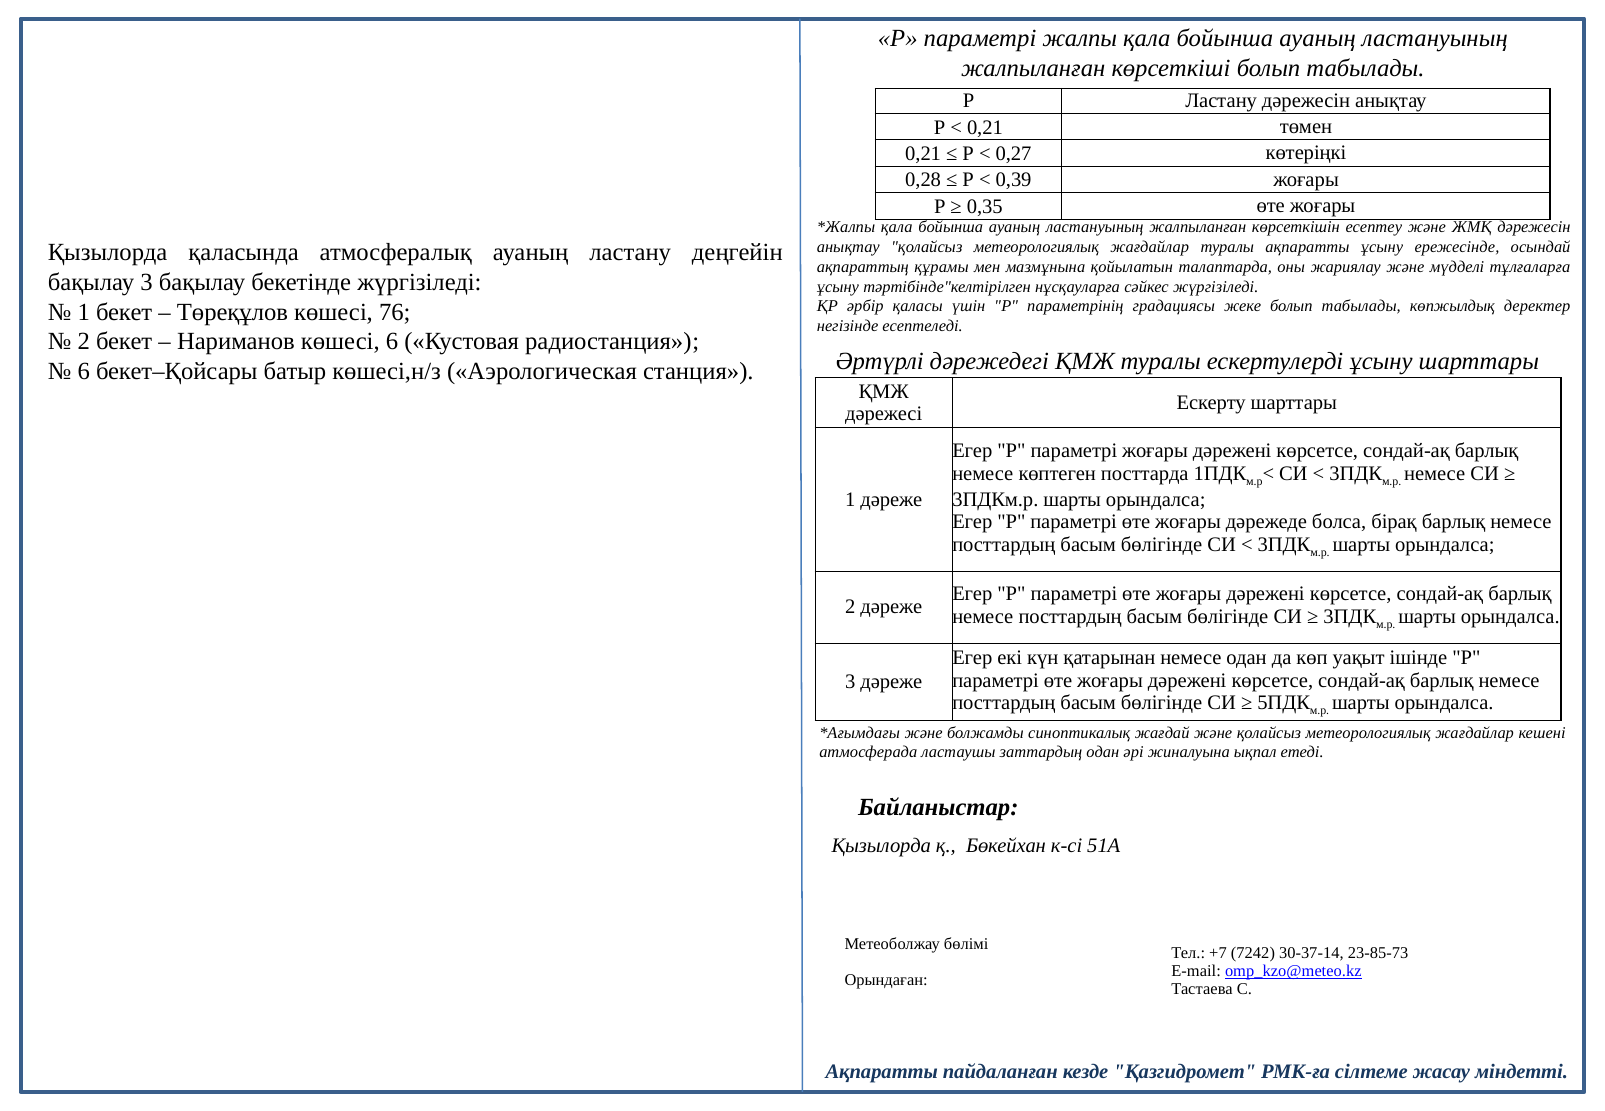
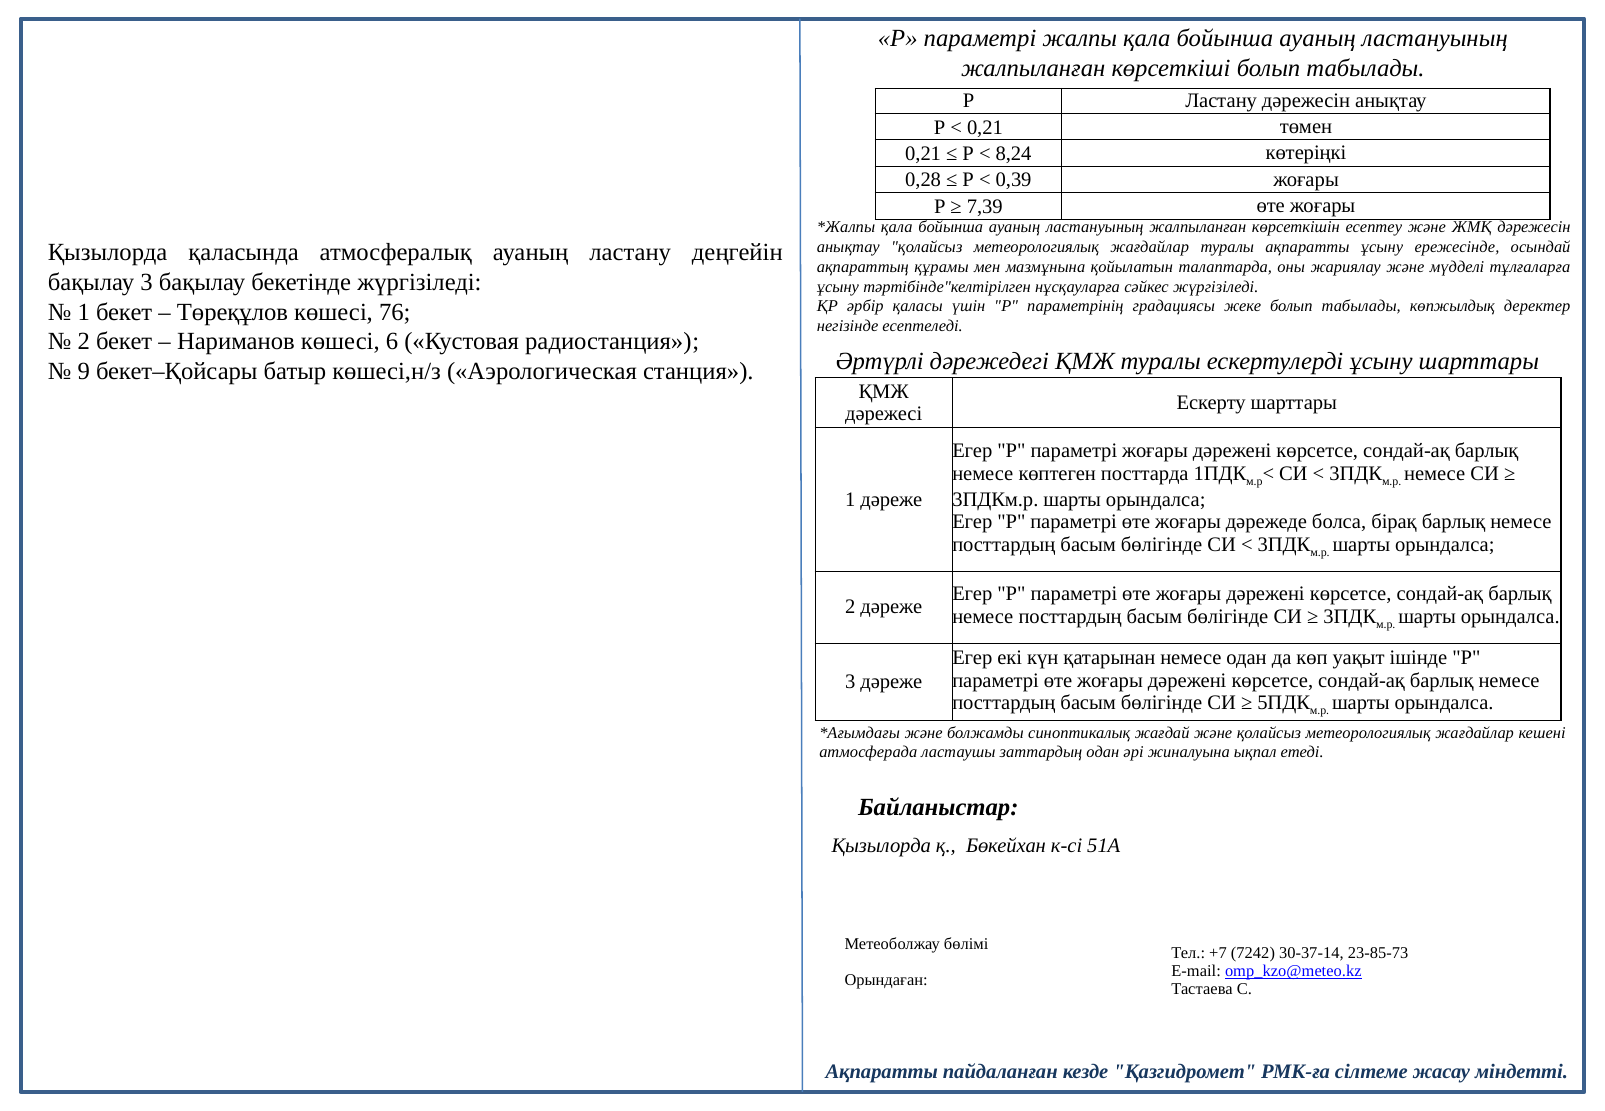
0,27: 0,27 -> 8,24
0,35: 0,35 -> 7,39
6 at (84, 371): 6 -> 9
